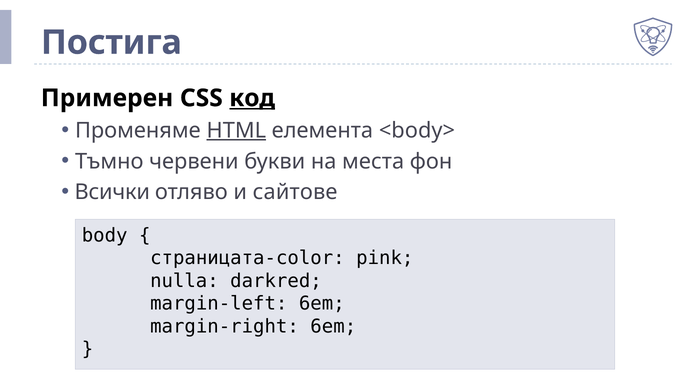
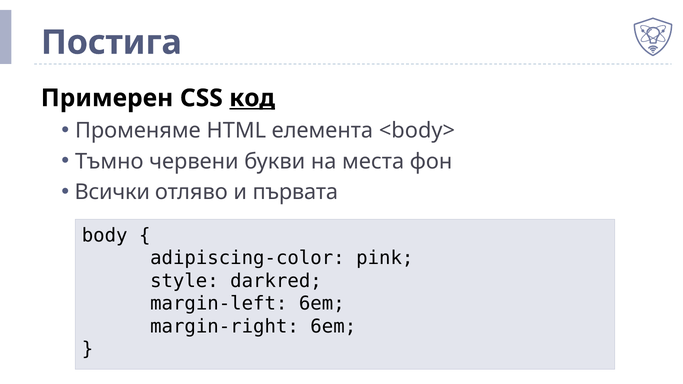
HTML underline: present -> none
сайтове: сайтове -> първата
страницата-color: страницата-color -> adipiscing-color
nulla: nulla -> style
